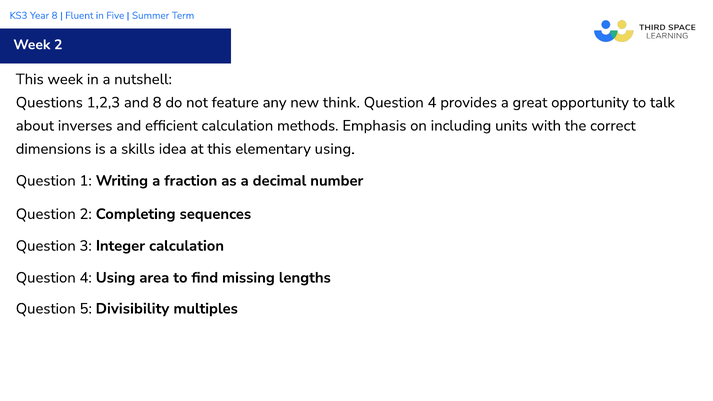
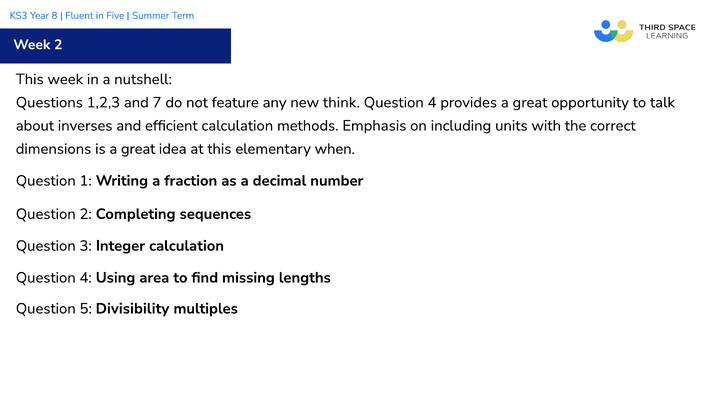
and 8: 8 -> 7
is a skills: skills -> great
elementary using: using -> when
